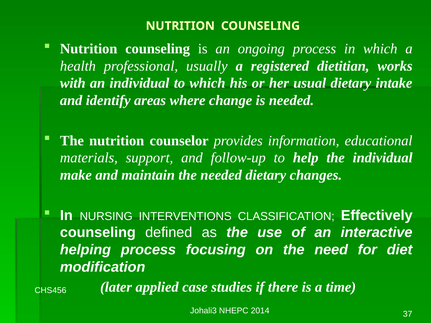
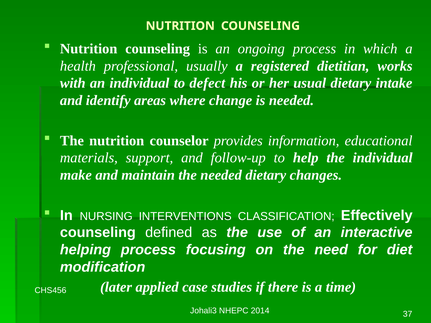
to which: which -> defect
